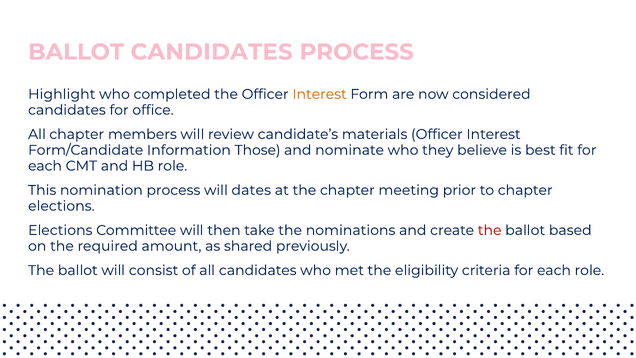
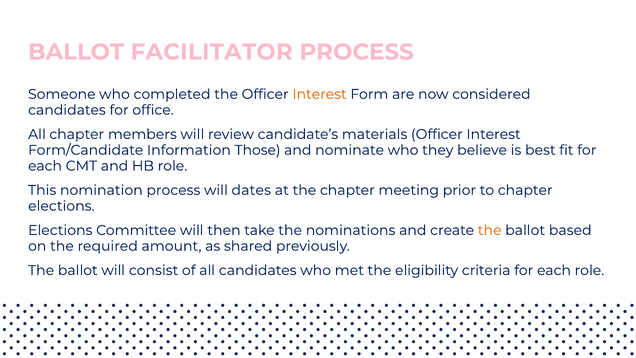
BALLOT CANDIDATES: CANDIDATES -> FACILITATOR
Highlight: Highlight -> Someone
the at (490, 230) colour: red -> orange
